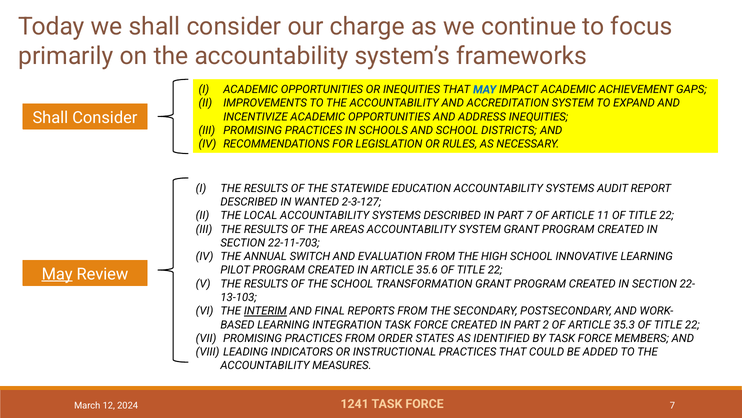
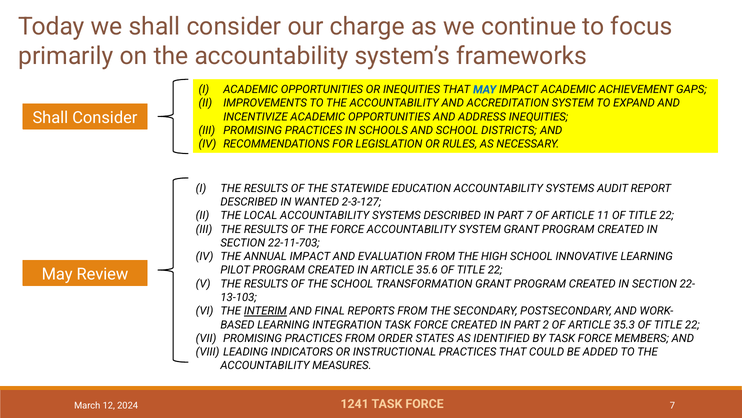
THE AREAS: AREAS -> FORCE
ANNUAL SWITCH: SWITCH -> IMPACT
May at (57, 274) underline: present -> none
